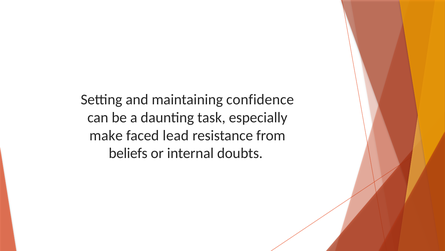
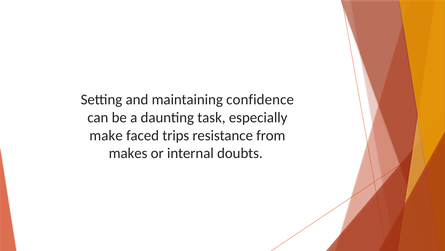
lead: lead -> trips
beliefs: beliefs -> makes
